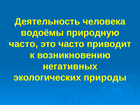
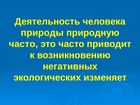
водоёмы: водоёмы -> природы
природы: природы -> изменяет
